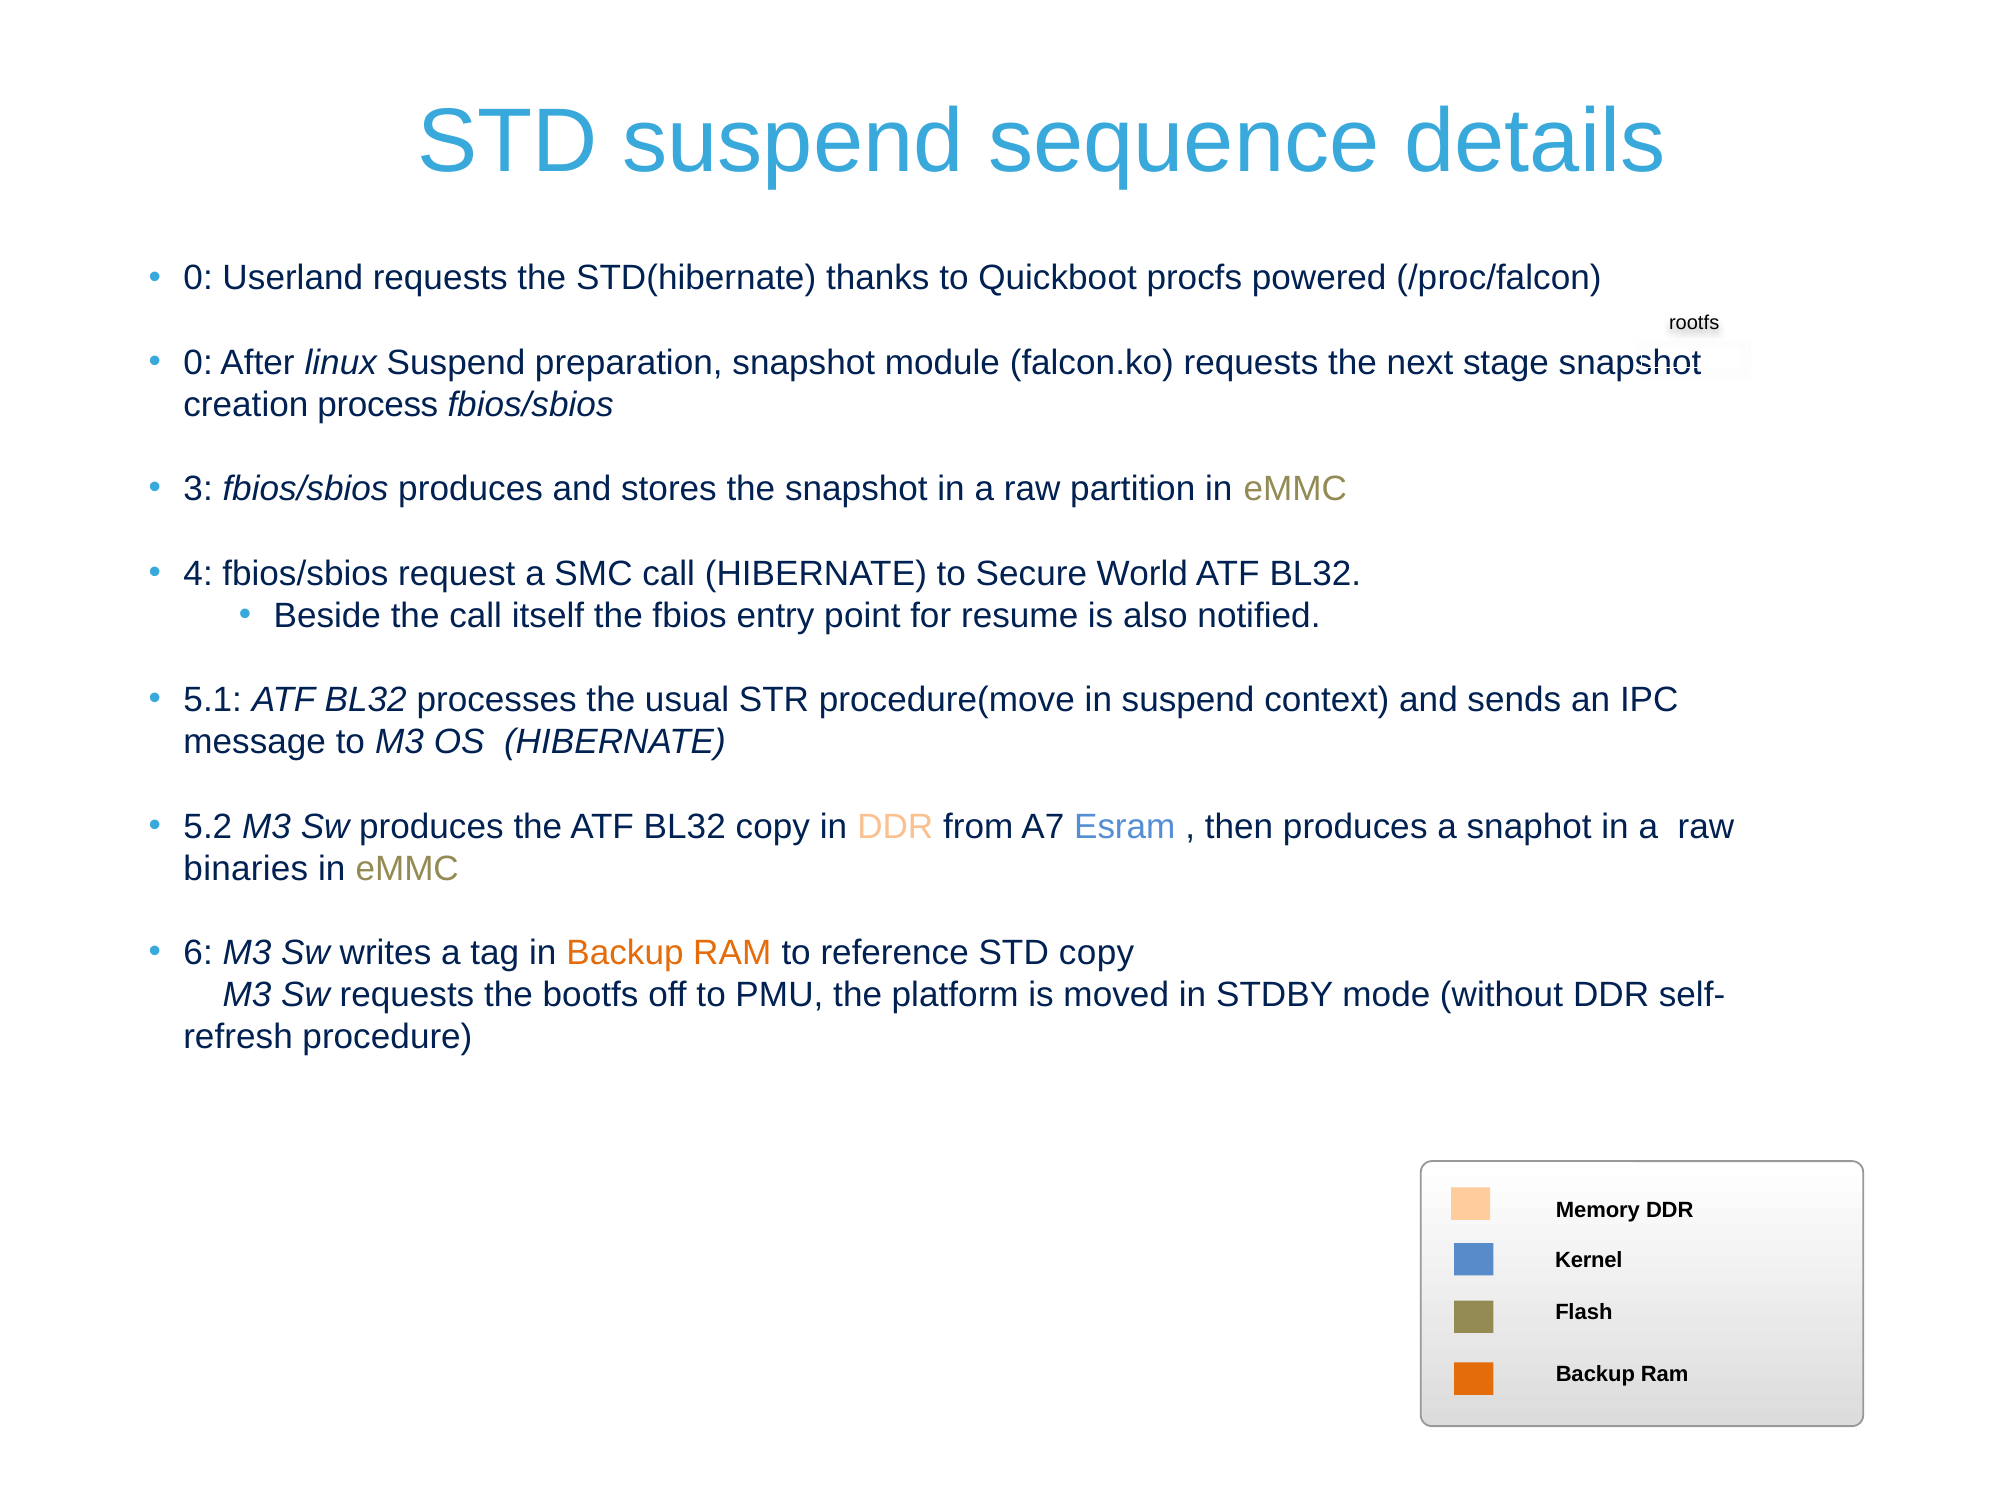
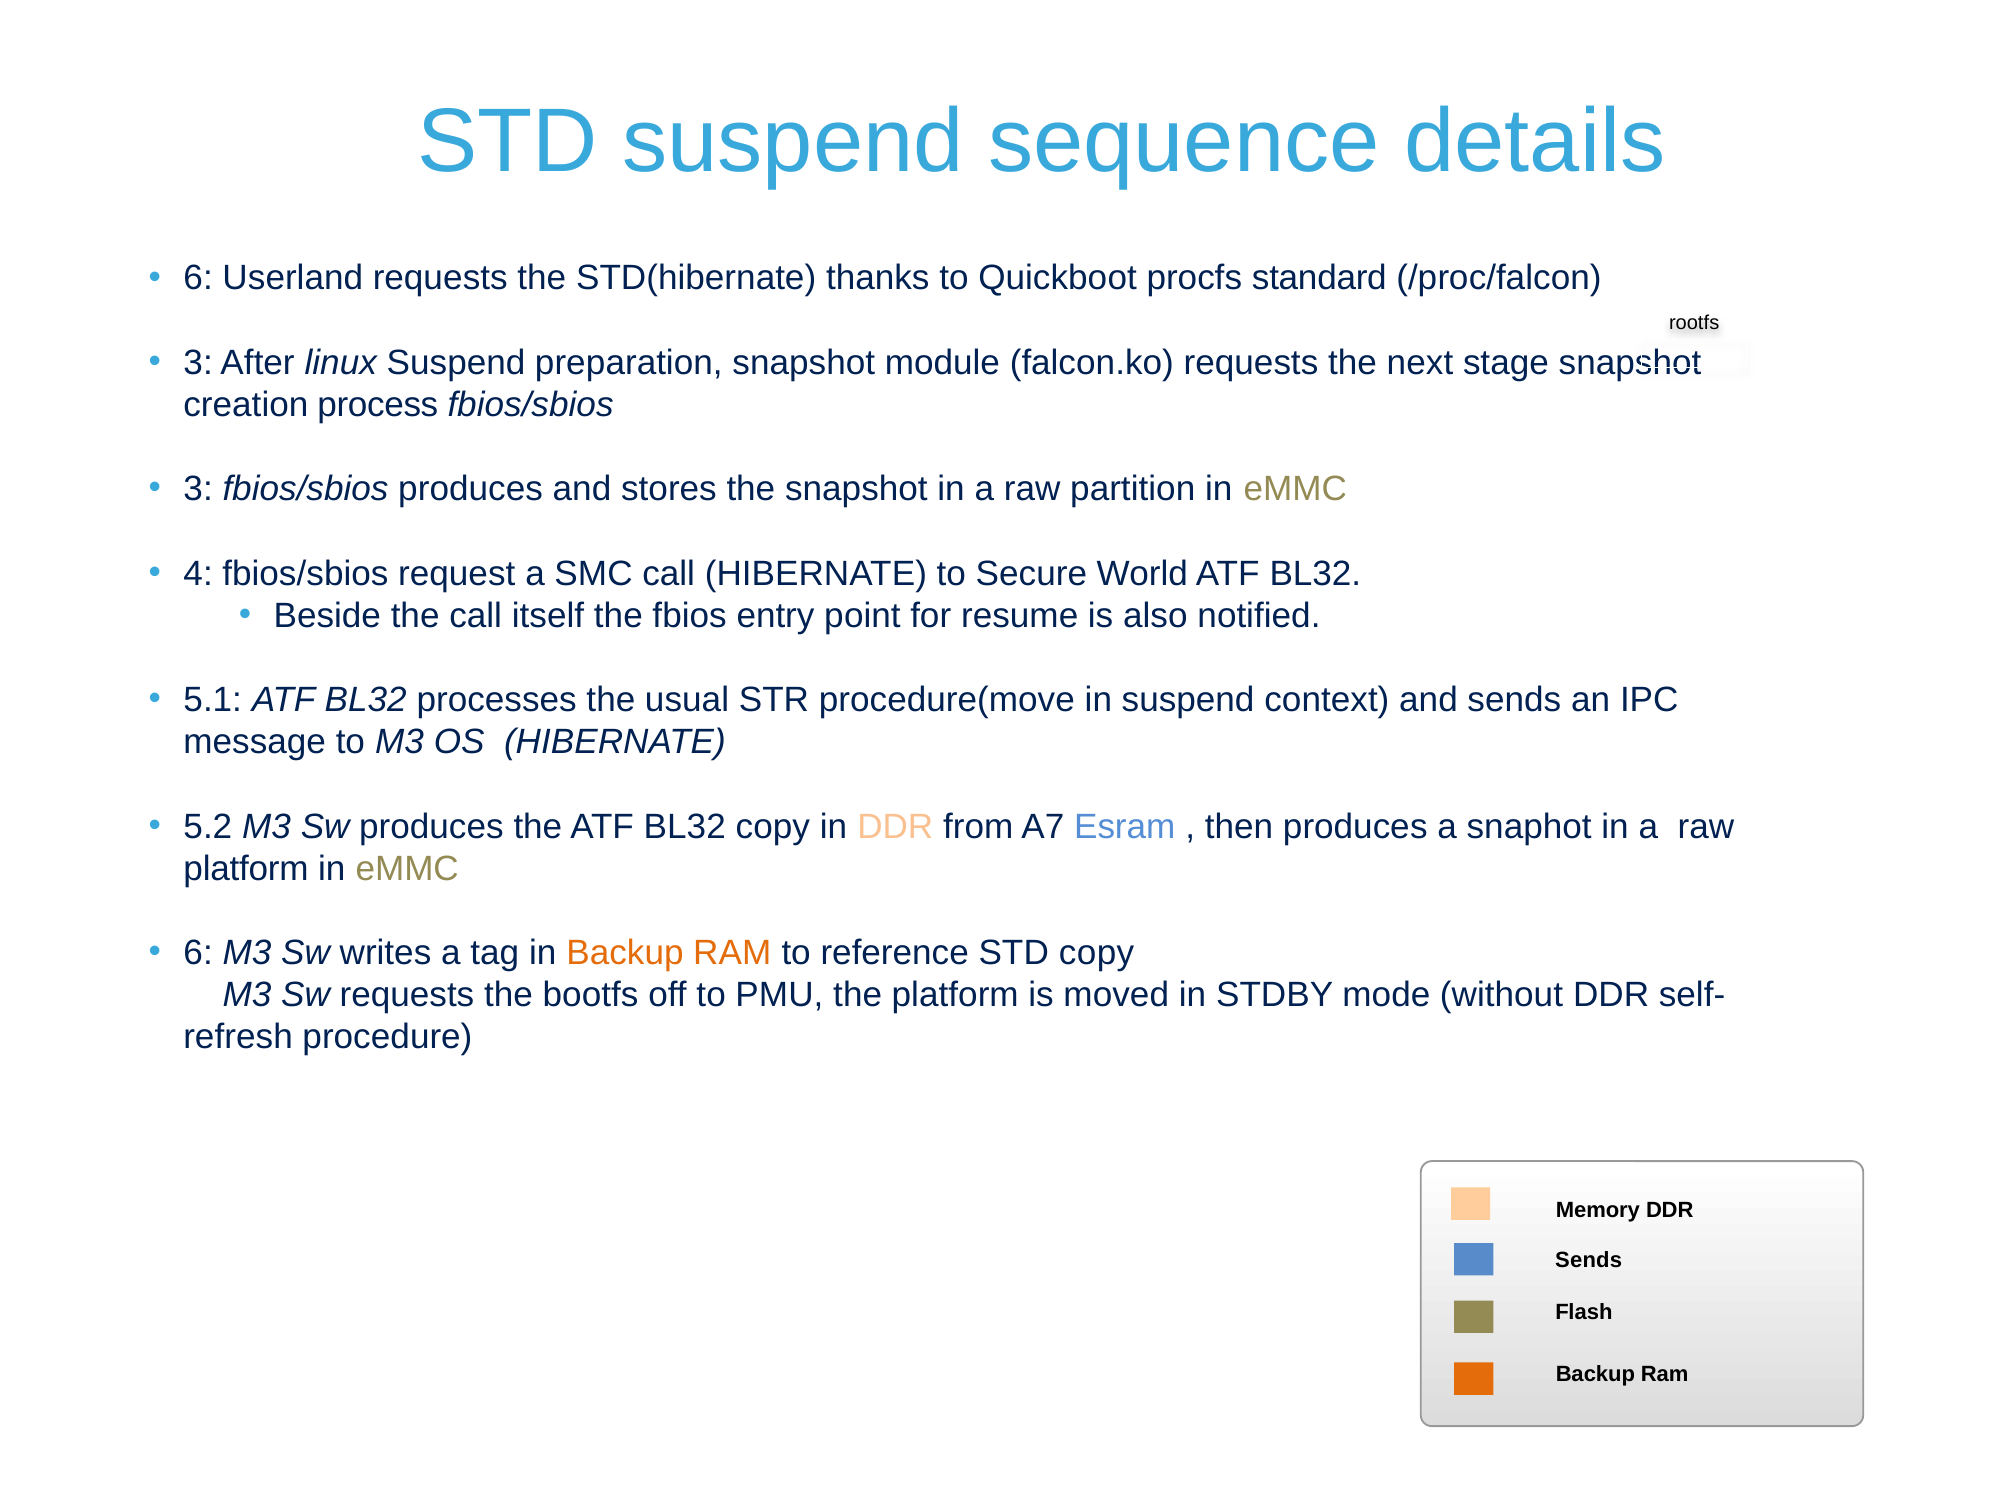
0 at (198, 278): 0 -> 6
powered: powered -> standard
0 at (198, 363): 0 -> 3
binaries at (246, 868): binaries -> platform
Kernel at (1589, 1260): Kernel -> Sends
